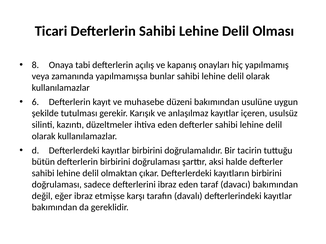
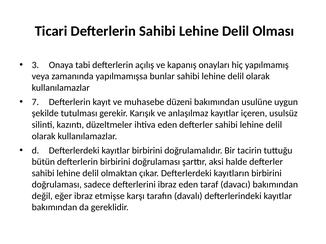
8: 8 -> 3
6: 6 -> 7
